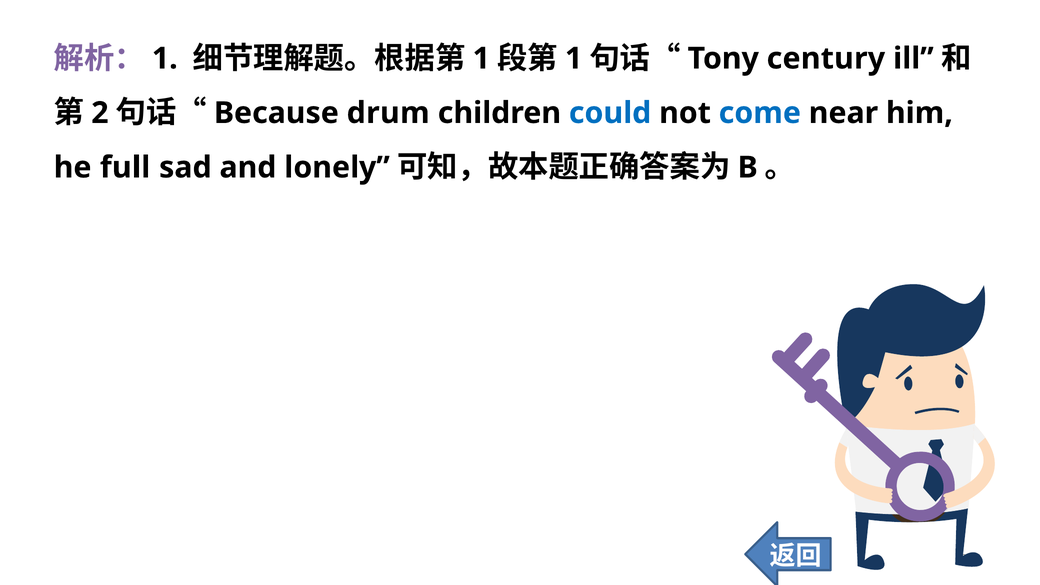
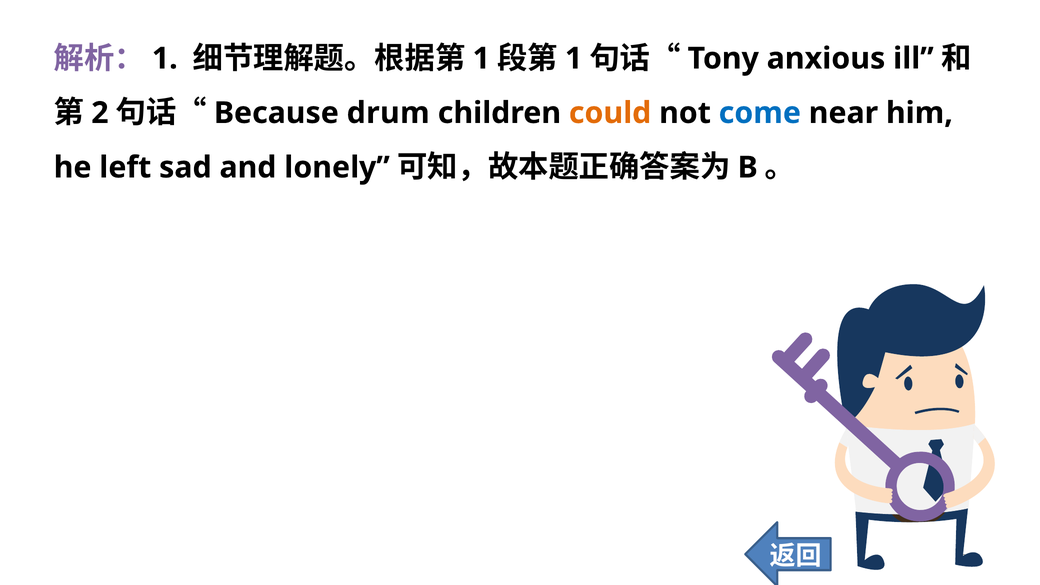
century: century -> anxious
could colour: blue -> orange
full: full -> left
